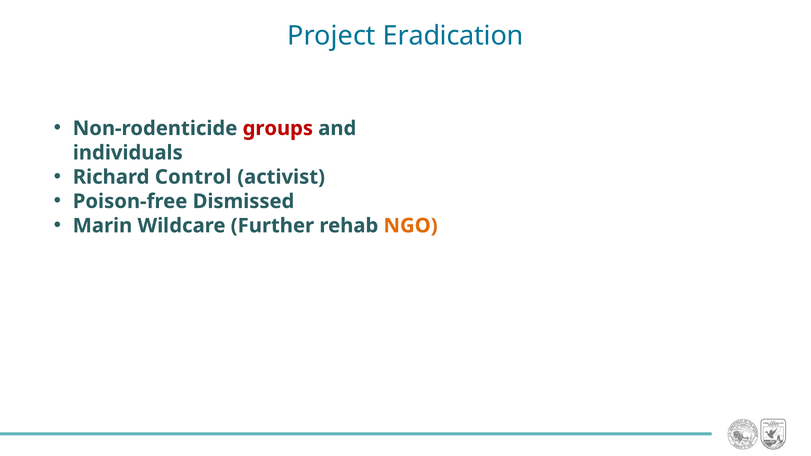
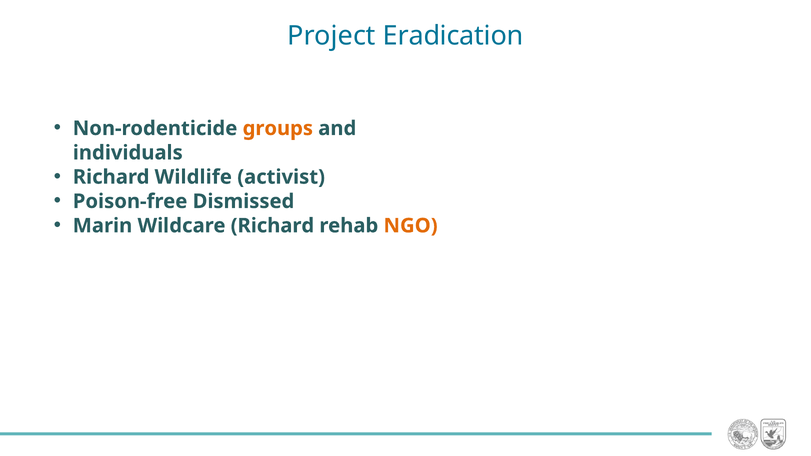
groups colour: red -> orange
Control: Control -> Wildlife
Wildcare Further: Further -> Richard
